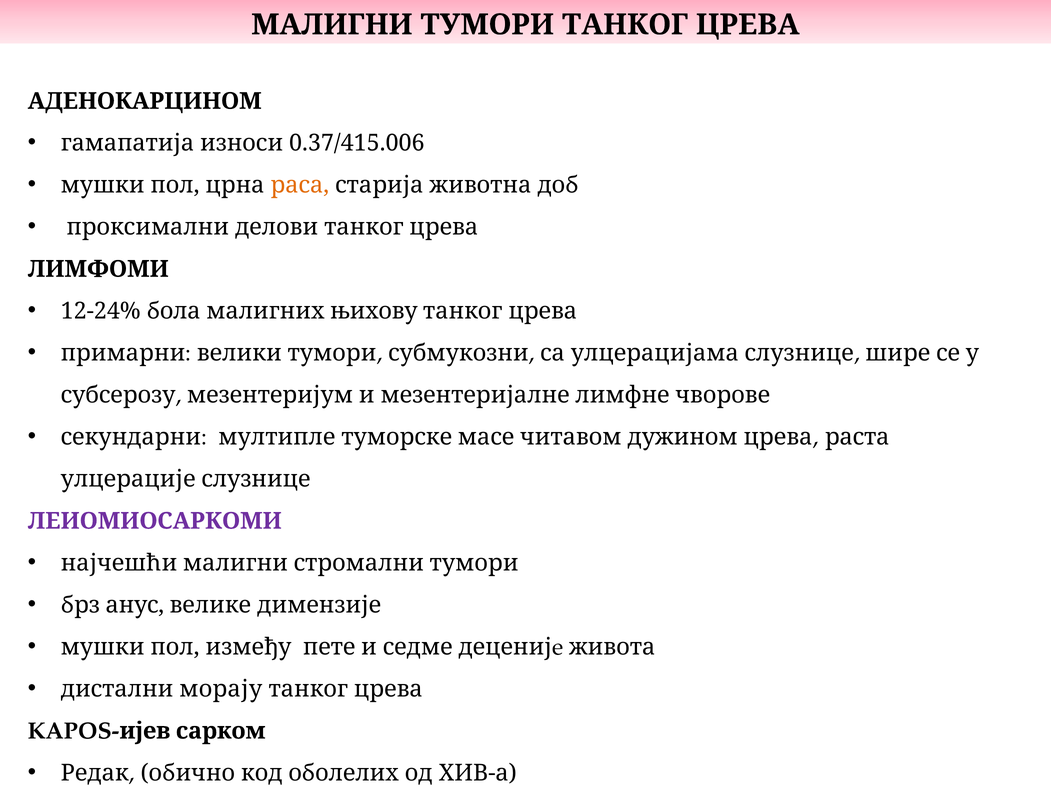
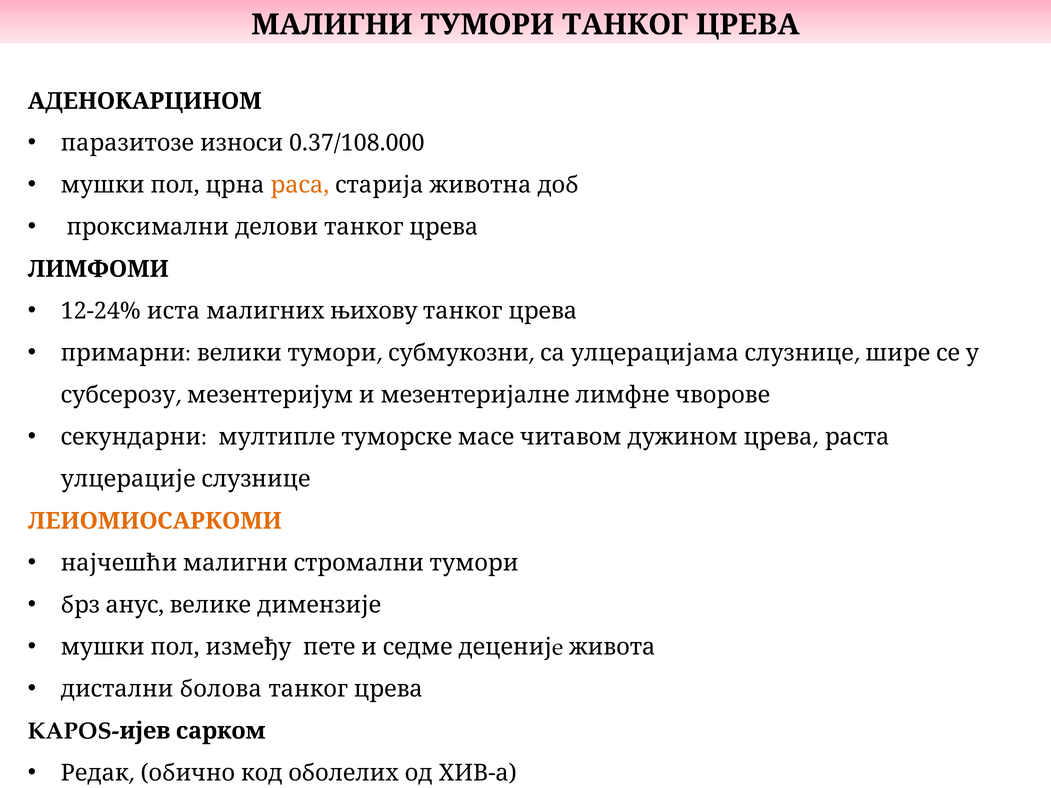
гамапатија: гамапатија -> паразитозе
0.37/415.006: 0.37/415.006 -> 0.37/108.000
бола: бола -> иста
ЛЕИОМИОСАРКОМИ colour: purple -> orange
морају: морају -> болова
